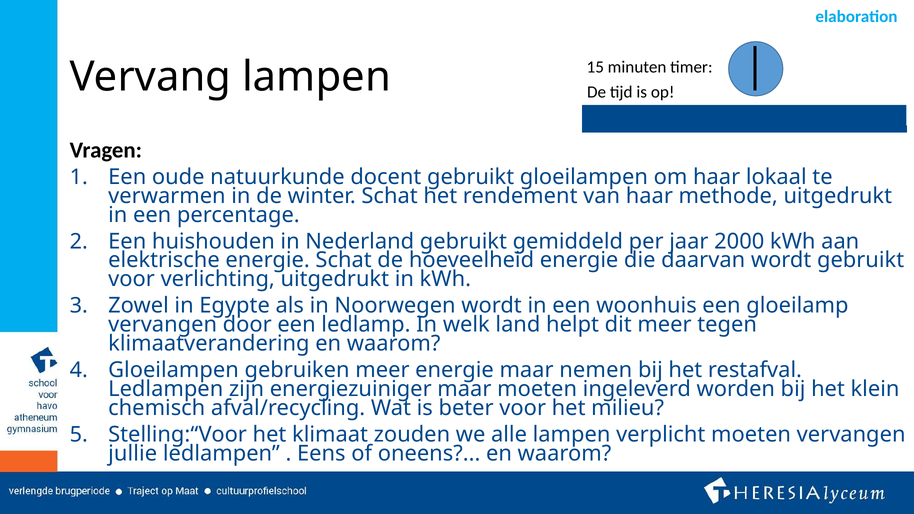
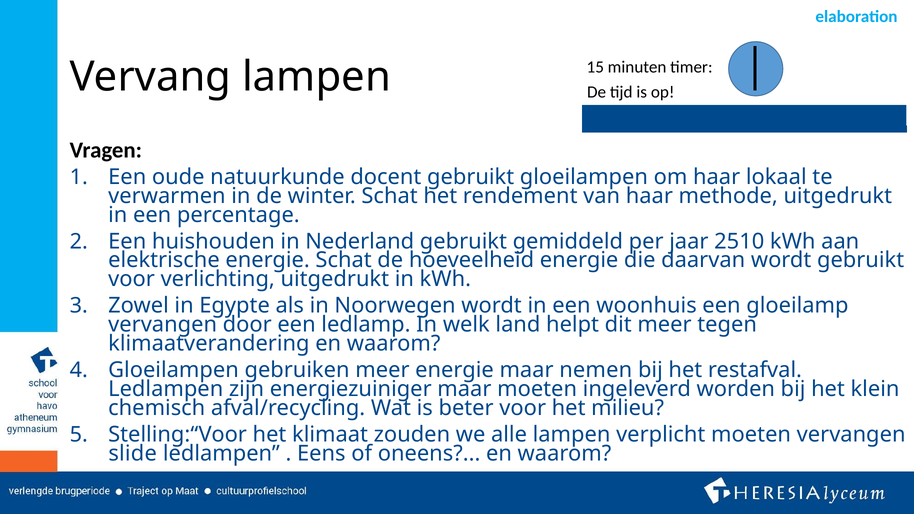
2000: 2000 -> 2510
jullie: jullie -> slide
